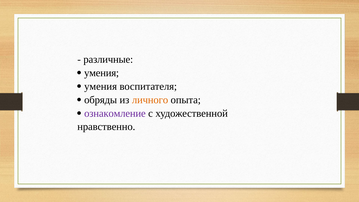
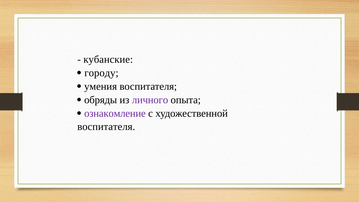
различные: различные -> кубанские
умения at (102, 73): умения -> городу
личного colour: orange -> purple
нравственно at (106, 127): нравственно -> воспитателя
